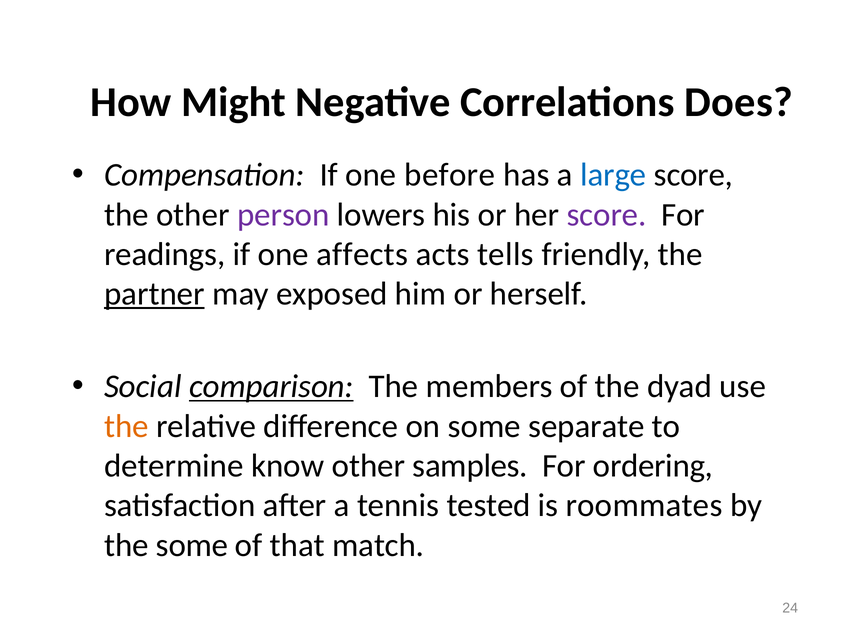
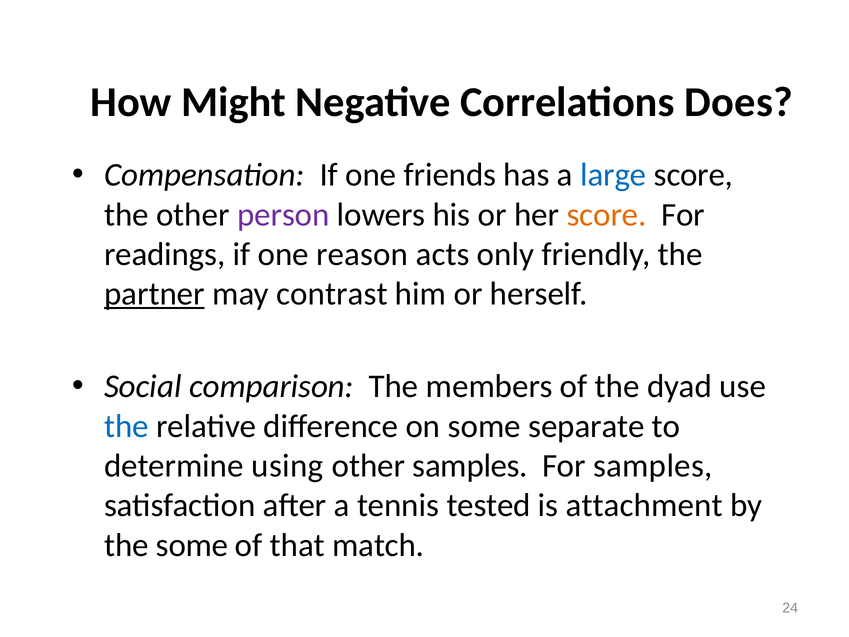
before: before -> friends
score at (607, 215) colour: purple -> orange
affects: affects -> reason
tells: tells -> only
exposed: exposed -> contrast
comparison underline: present -> none
the at (126, 426) colour: orange -> blue
know: know -> using
For ordering: ordering -> samples
roommates: roommates -> attachment
